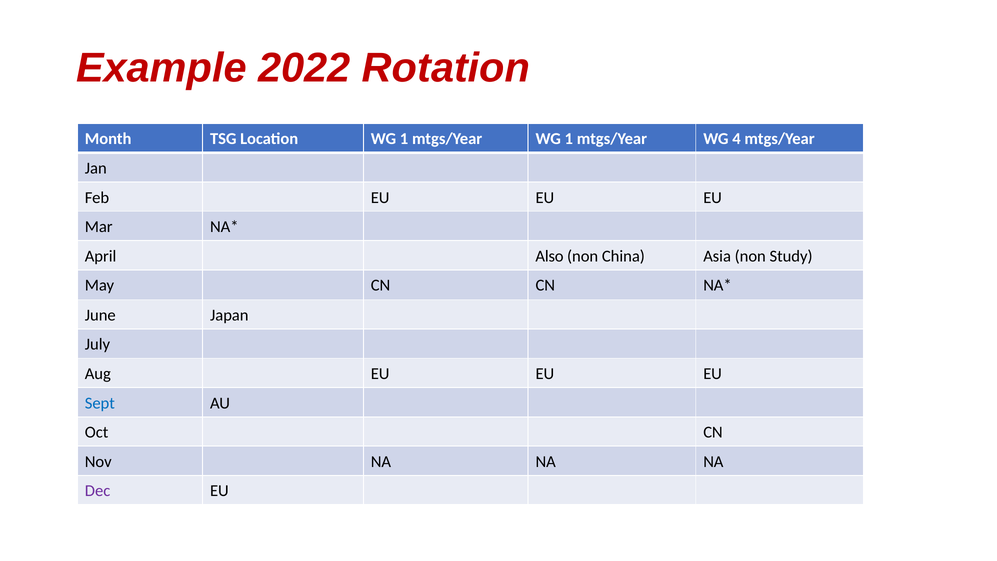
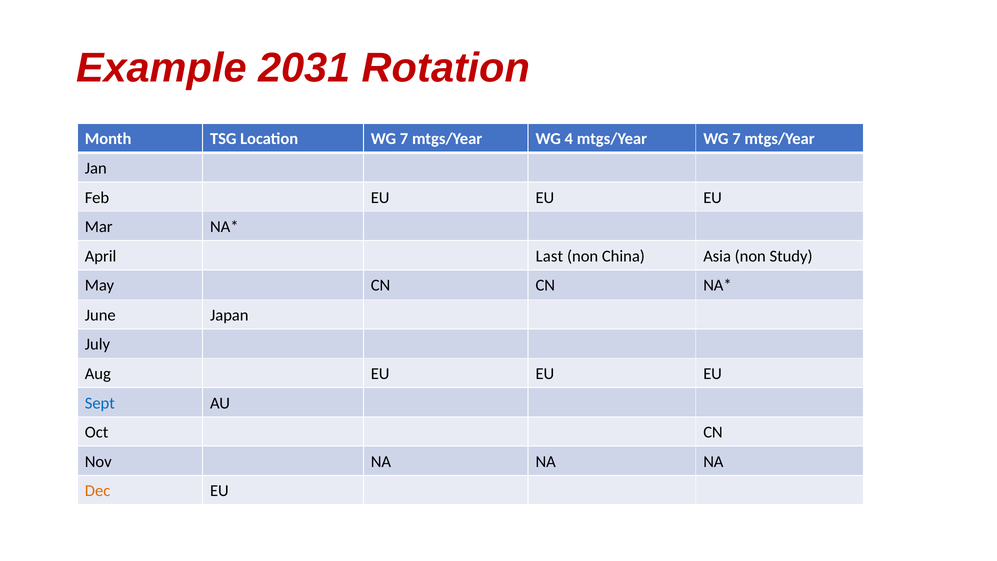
2022: 2022 -> 2031
Location WG 1: 1 -> 7
mtgs/Year WG 1: 1 -> 4
mtgs/Year WG 4: 4 -> 7
Also: Also -> Last
Dec colour: purple -> orange
